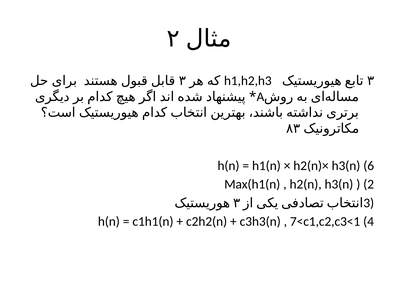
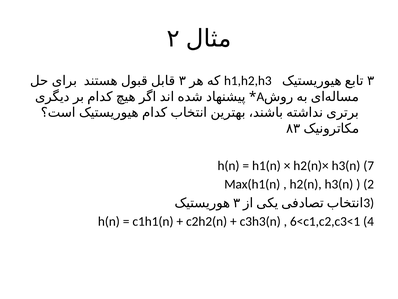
6: 6 -> 7
7<c1,c2,c3<1: 7<c1,c2,c3<1 -> 6<c1,c2,c3<1
